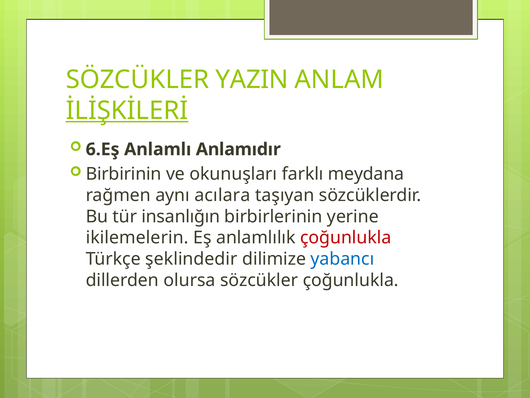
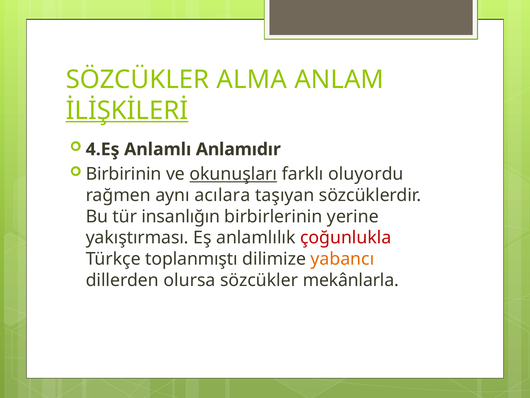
YAZIN: YAZIN -> ALMA
6.Eş: 6.Eş -> 4.Eş
okunuşları underline: none -> present
meydana: meydana -> oluyordu
ikilemelerin: ikilemelerin -> yakıştırması
şeklindedir: şeklindedir -> toplanmıştı
yabancı colour: blue -> orange
sözcükler çoğunlukla: çoğunlukla -> mekânlarla
